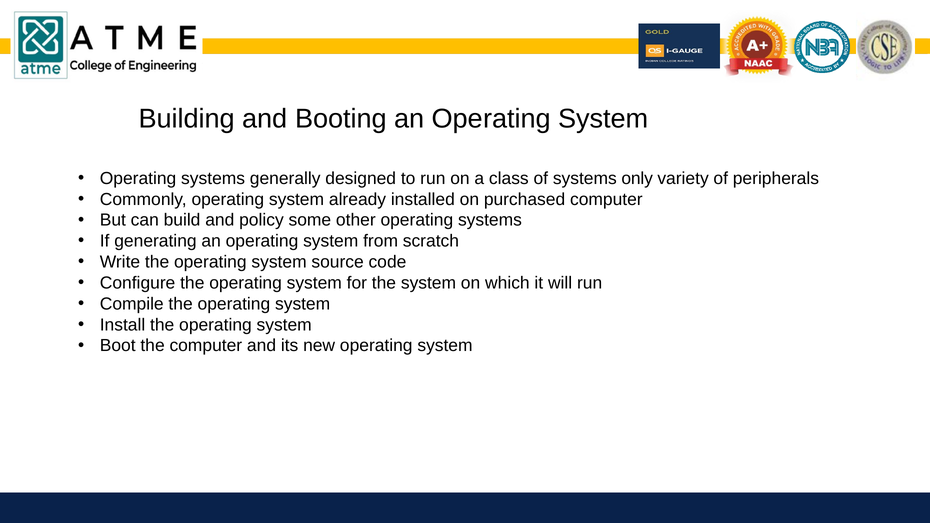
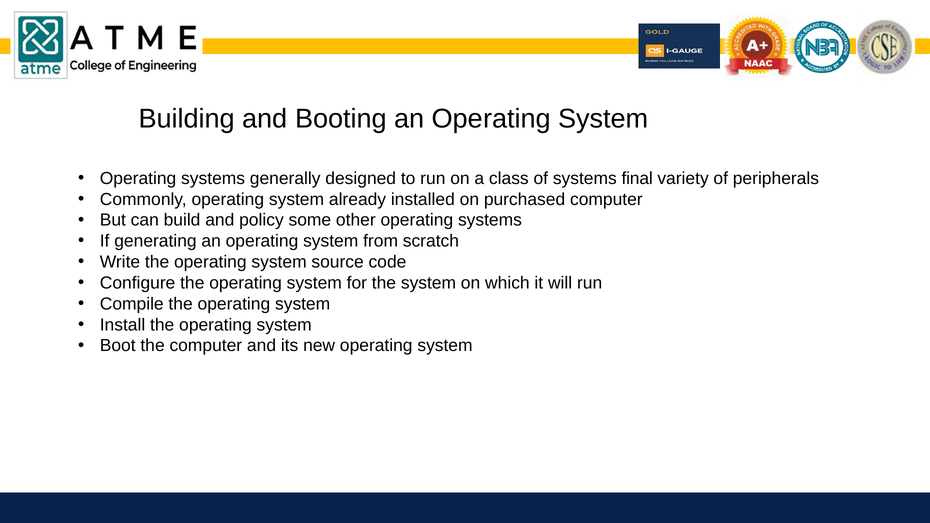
only: only -> final
